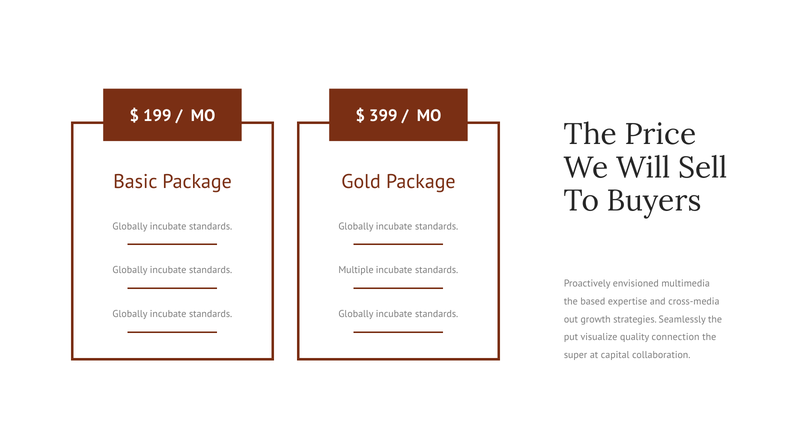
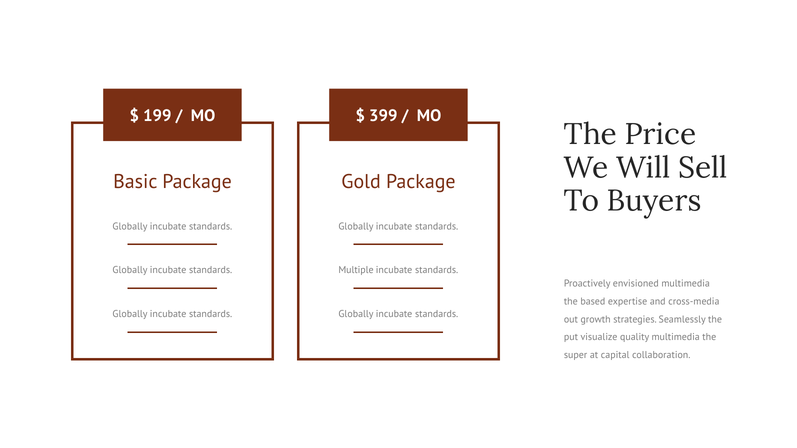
quality connection: connection -> multimedia
